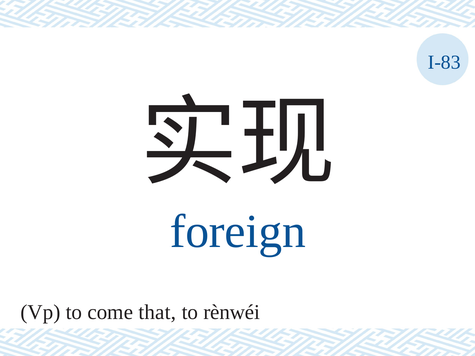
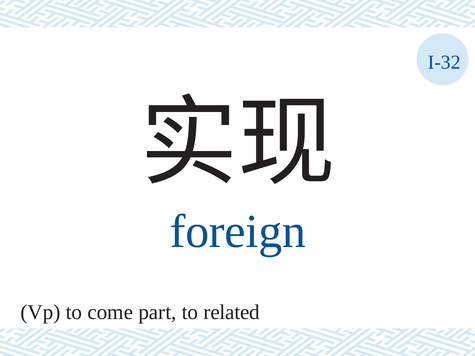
I-83: I-83 -> I-32
that: that -> part
rènwéi: rènwéi -> related
